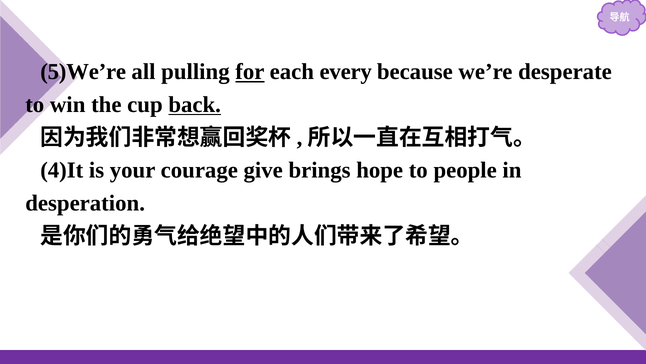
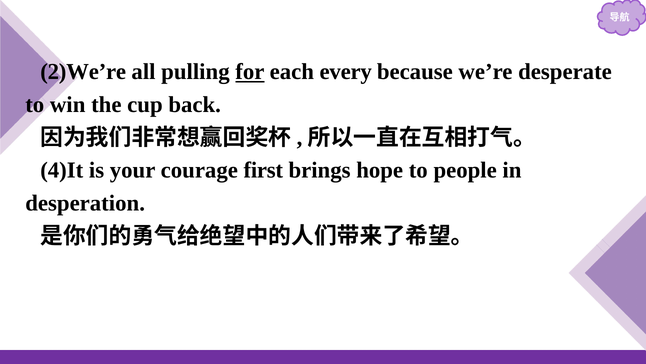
5)We’re: 5)We’re -> 2)We’re
back underline: present -> none
give: give -> first
